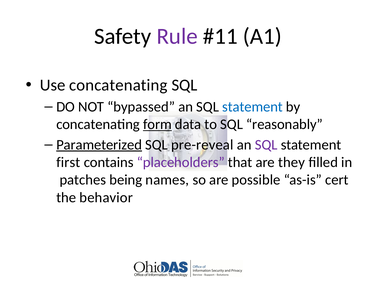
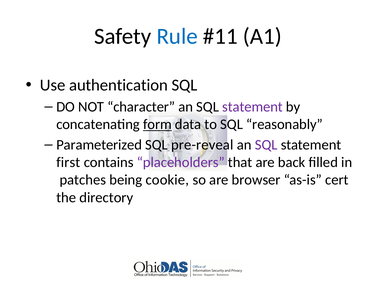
Rule colour: purple -> blue
Use concatenating: concatenating -> authentication
bypassed: bypassed -> character
statement at (252, 107) colour: blue -> purple
Parameterized underline: present -> none
they: they -> back
names: names -> cookie
possible: possible -> browser
behavior: behavior -> directory
